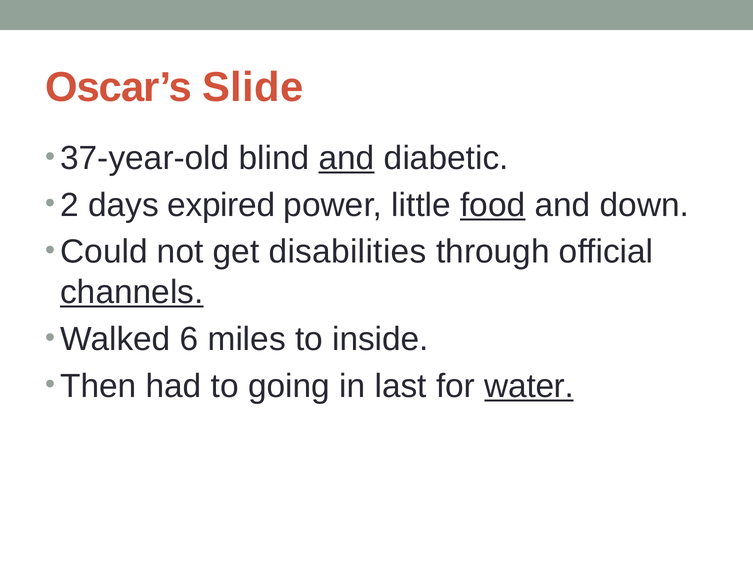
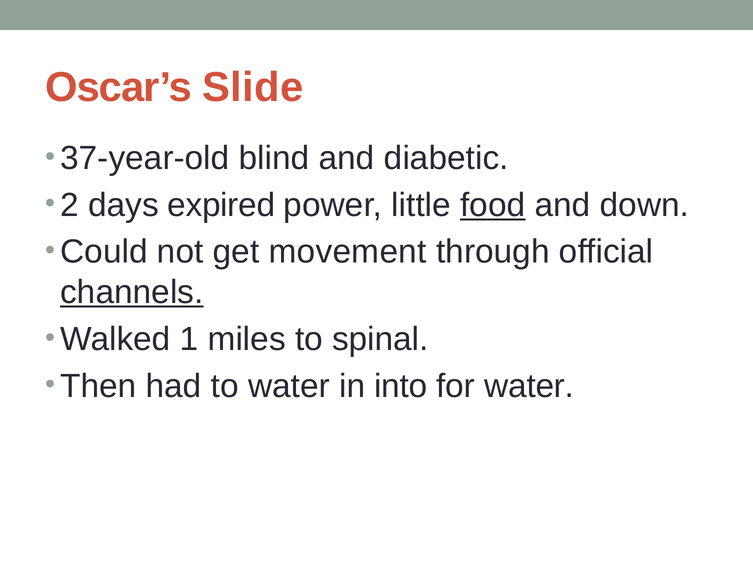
and at (347, 158) underline: present -> none
disabilities: disabilities -> movement
6: 6 -> 1
inside: inside -> spinal
to going: going -> water
last: last -> into
water at (529, 386) underline: present -> none
